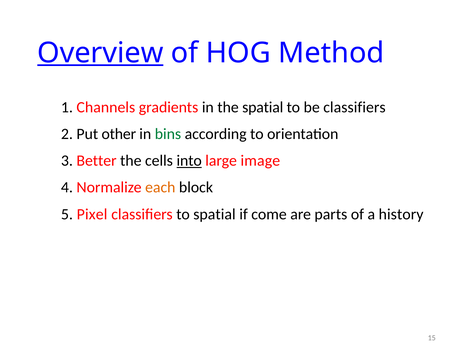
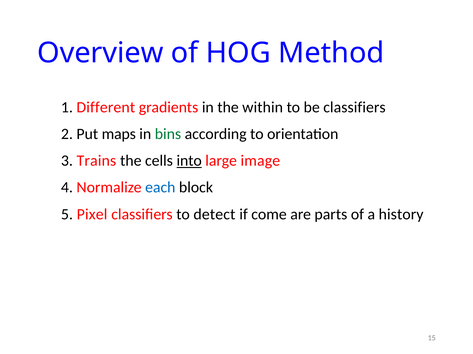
Overview underline: present -> none
Channels: Channels -> Different
the spatial: spatial -> within
other: other -> maps
Better: Better -> Trains
each colour: orange -> blue
to spatial: spatial -> detect
